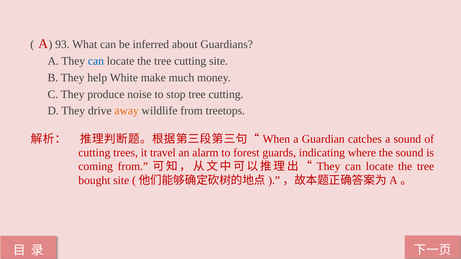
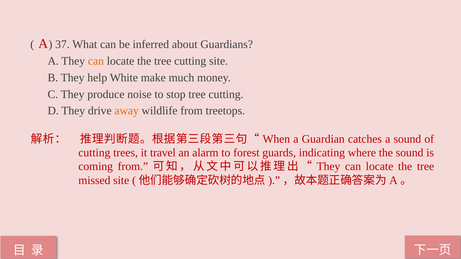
93: 93 -> 37
can at (96, 61) colour: blue -> orange
bought: bought -> missed
